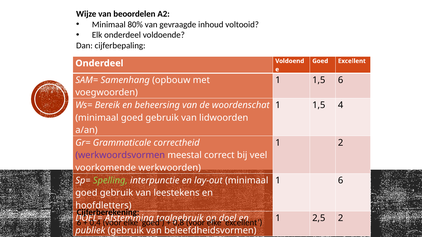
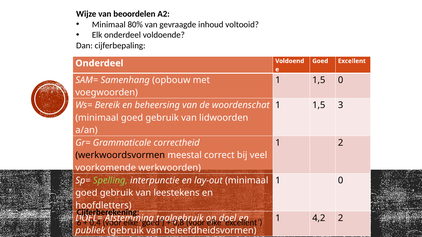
1,5 6: 6 -> 0
4: 4 -> 3
werkwoordsvormen colour: purple -> black
1 6: 6 -> 0
2,5: 2,5 -> 4,2
